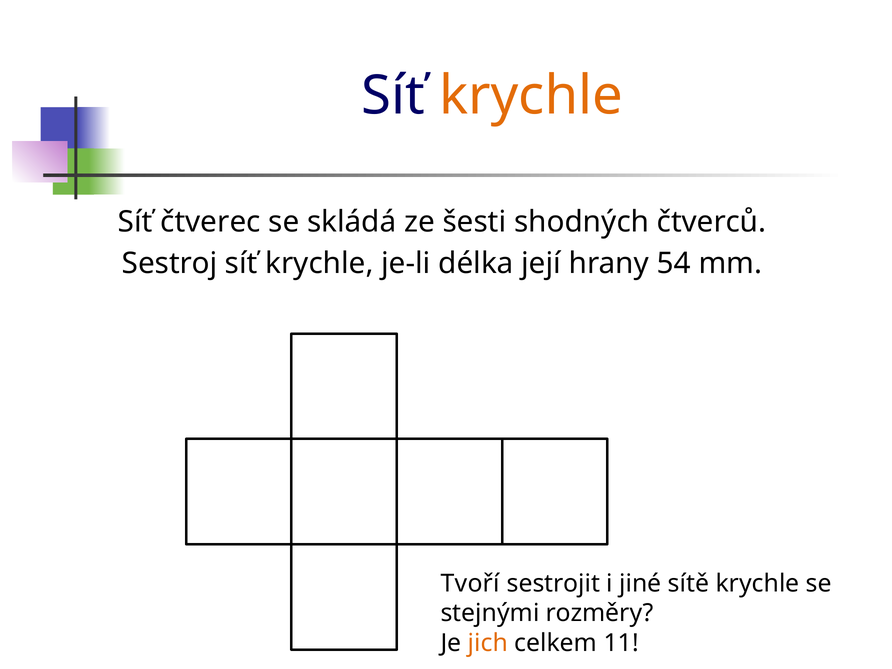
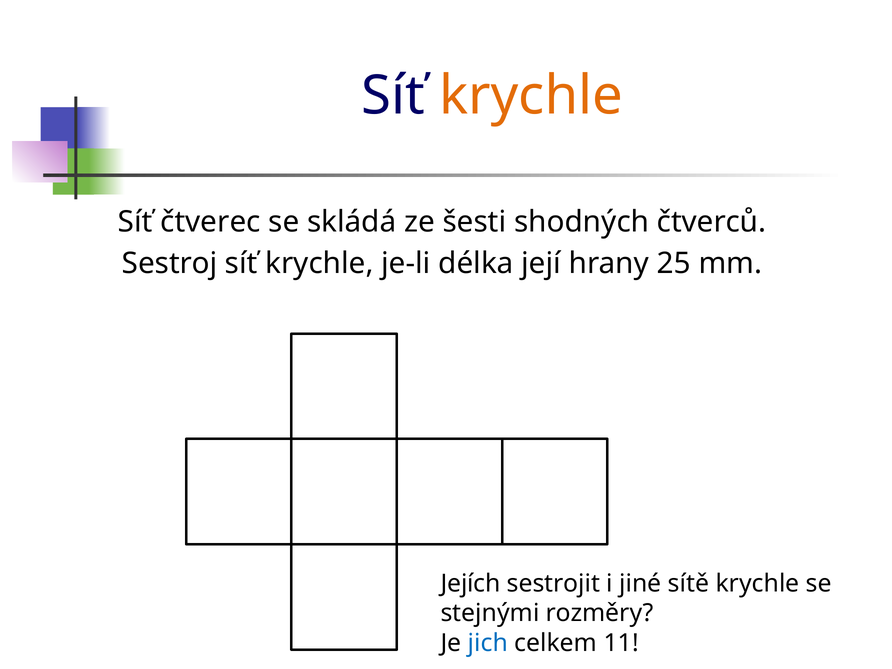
54: 54 -> 25
Tvoří: Tvoří -> Jejích
jich colour: orange -> blue
